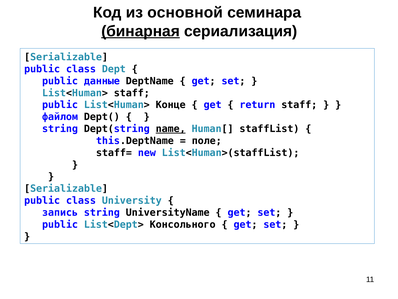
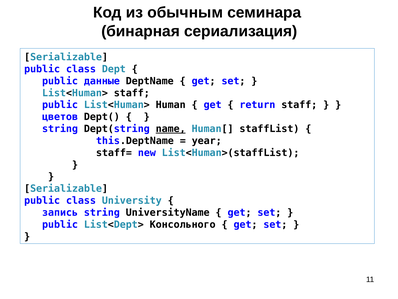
основной: основной -> обычным
бинарная underline: present -> none
Конце: Конце -> Human
файлом: файлом -> цветов
поле: поле -> year
